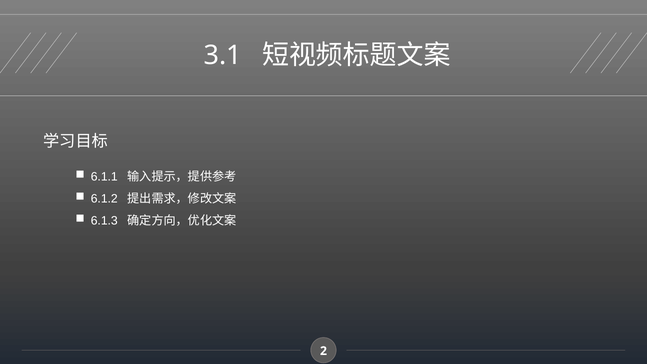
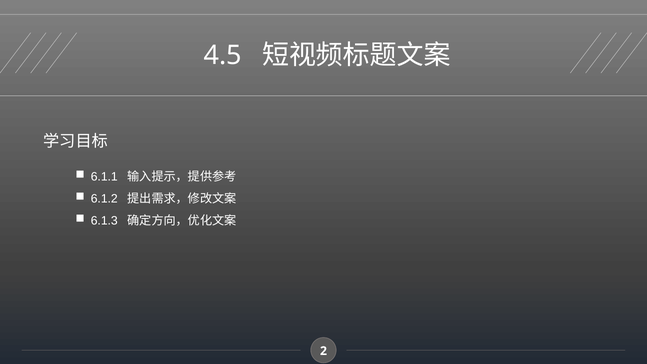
3.1: 3.1 -> 4.5
